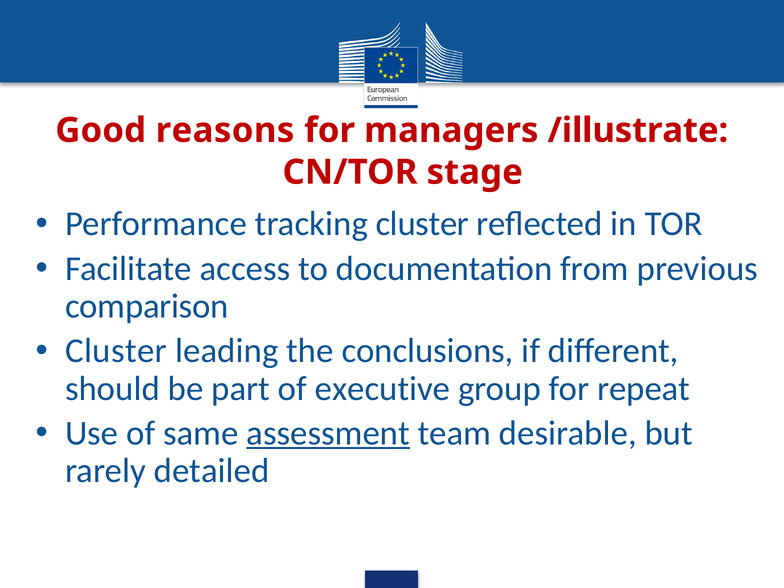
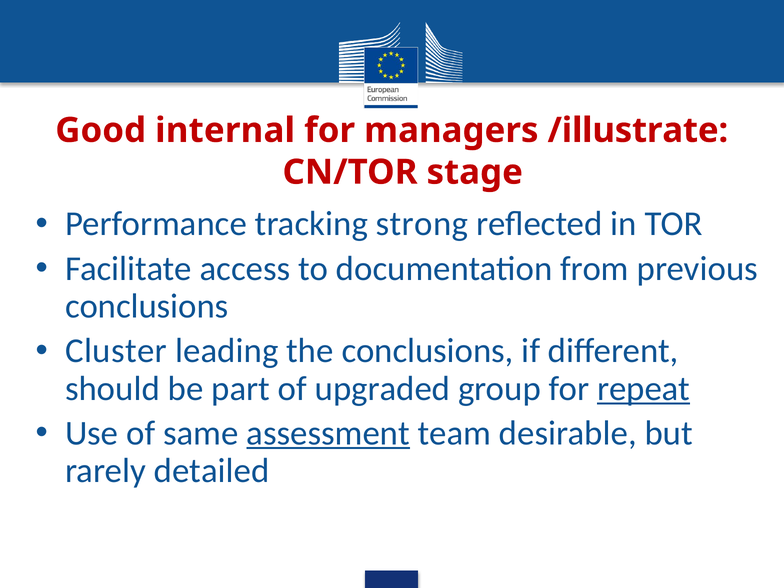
reasons: reasons -> internal
tracking cluster: cluster -> strong
comparison at (147, 306): comparison -> conclusions
executive: executive -> upgraded
repeat underline: none -> present
